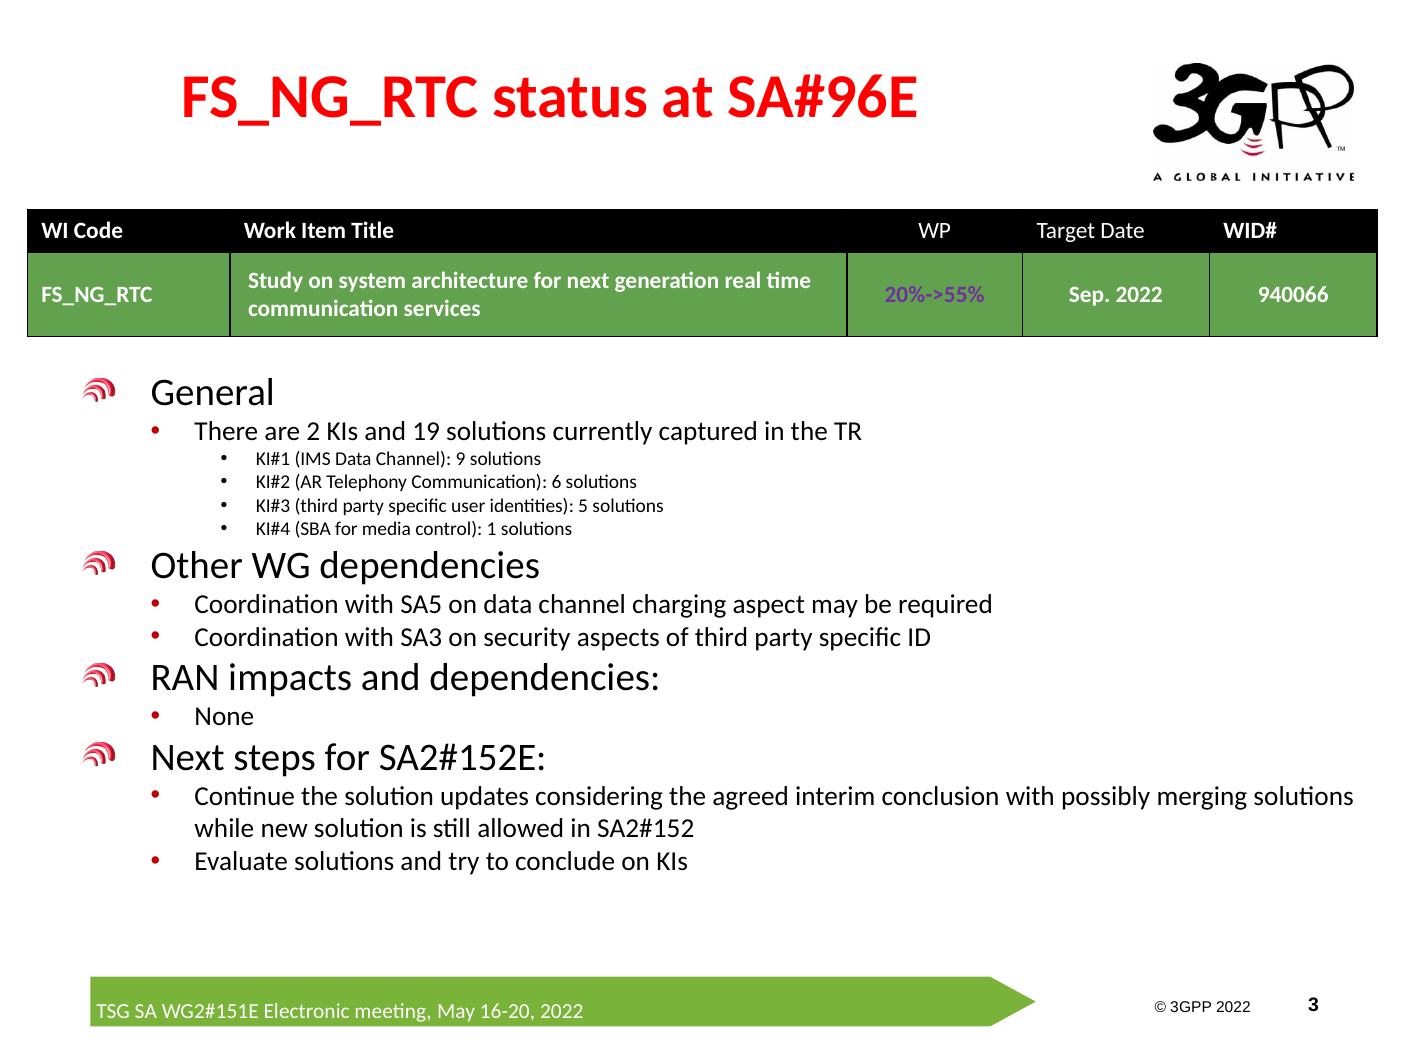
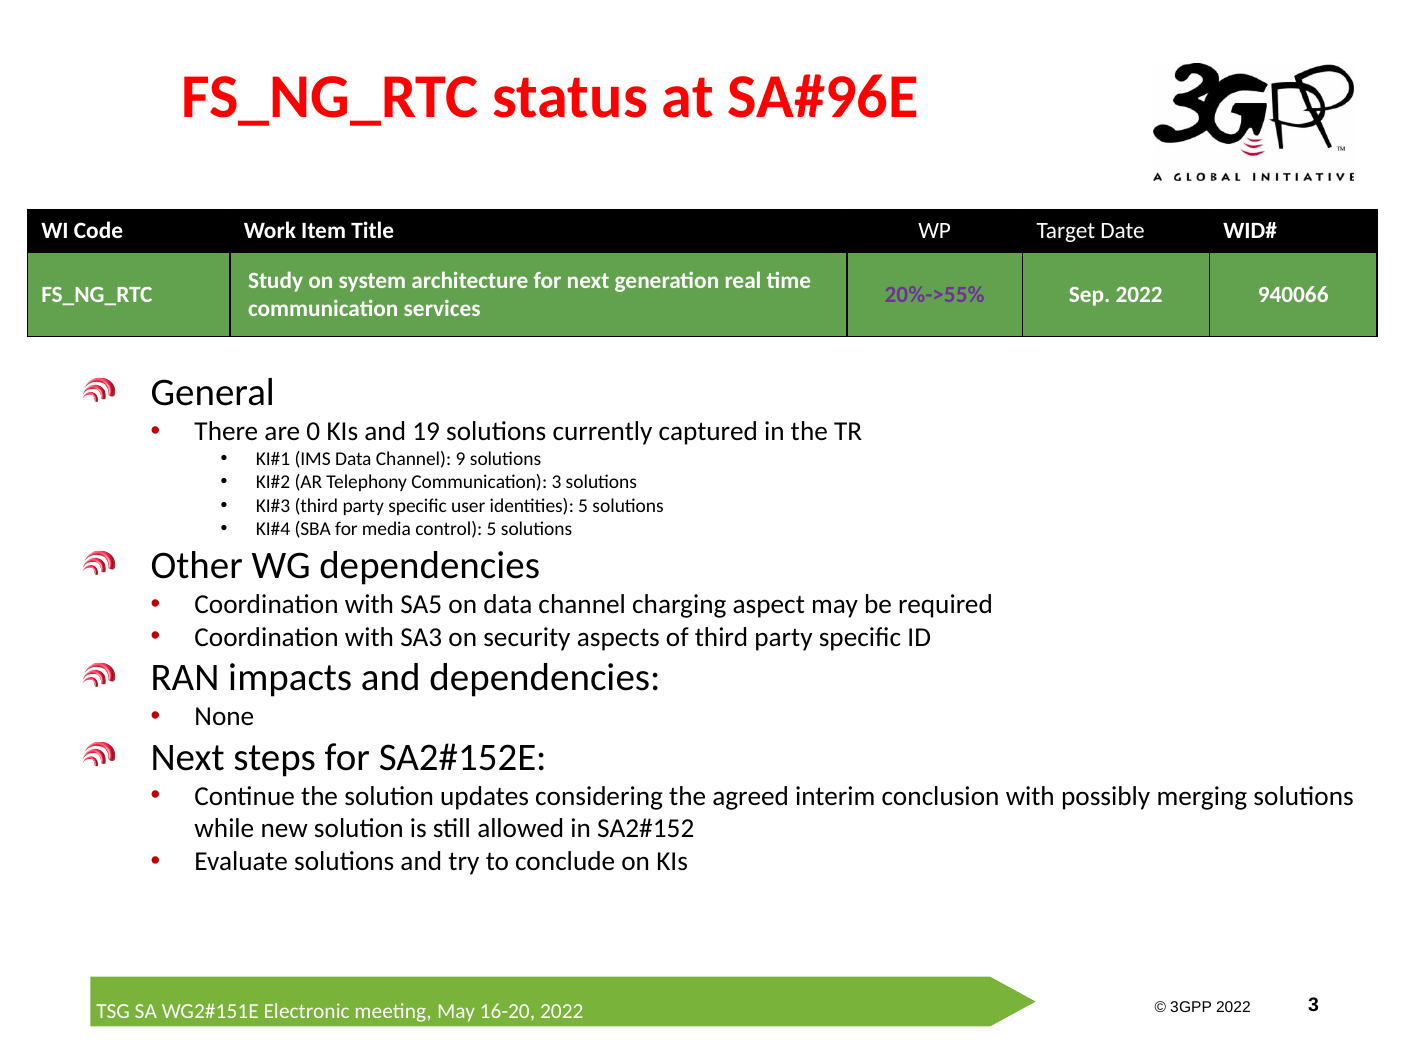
2: 2 -> 0
Communication 6: 6 -> 3
control 1: 1 -> 5
